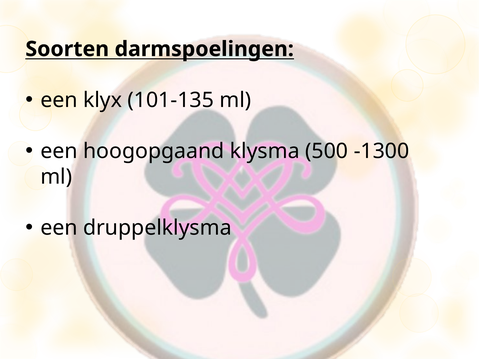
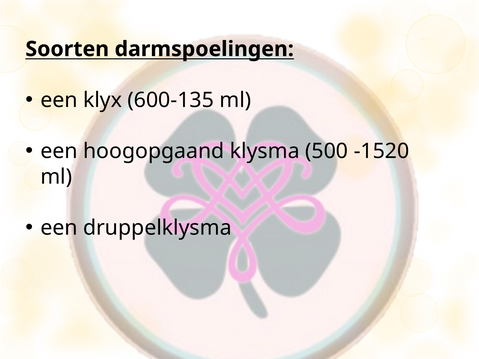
101-135: 101-135 -> 600-135
-1300: -1300 -> -1520
